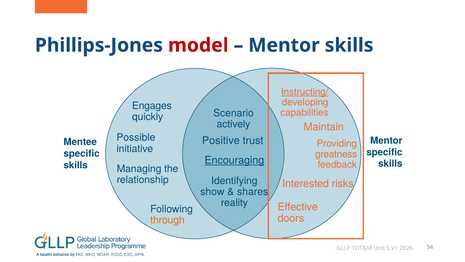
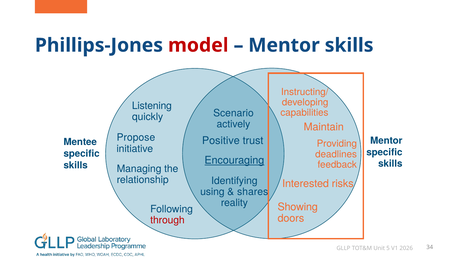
Instructing/ underline: present -> none
Engages: Engages -> Listening
Possible: Possible -> Propose
greatness: greatness -> deadlines
show: show -> using
Effective: Effective -> Showing
through colour: orange -> red
